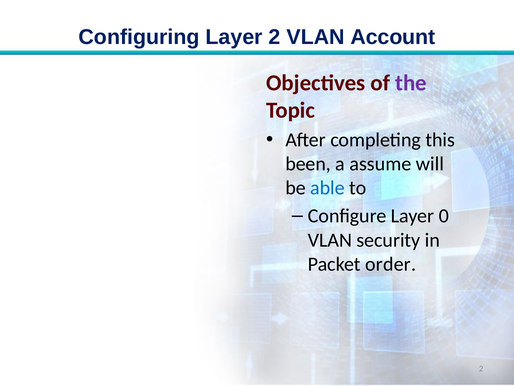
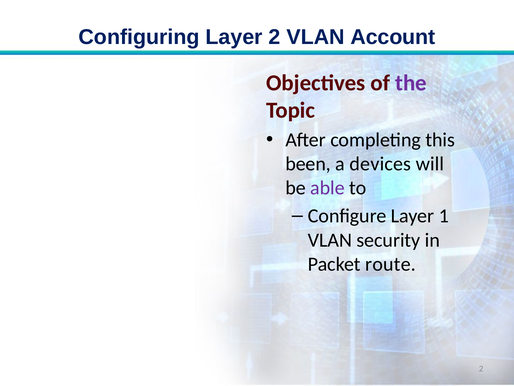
assume: assume -> devices
able colour: blue -> purple
0: 0 -> 1
order: order -> route
